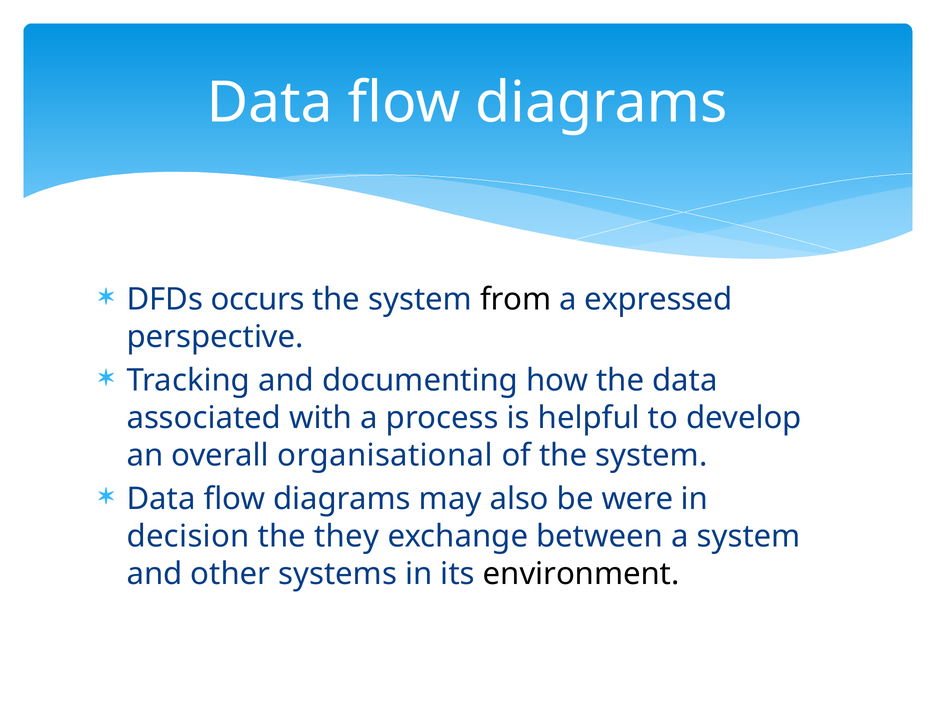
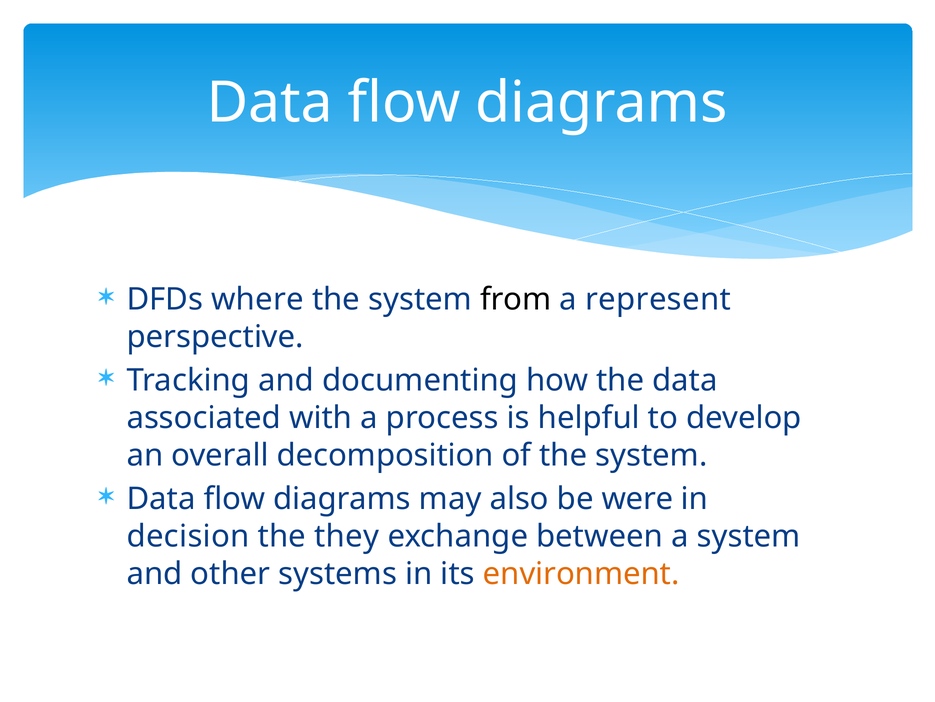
occurs: occurs -> where
expressed: expressed -> represent
organisational: organisational -> decomposition
environment colour: black -> orange
